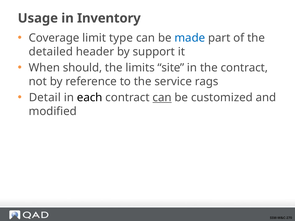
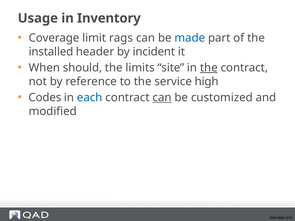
type: type -> rags
detailed: detailed -> installed
support: support -> incident
the at (209, 68) underline: none -> present
rags: rags -> high
Detail: Detail -> Codes
each colour: black -> blue
